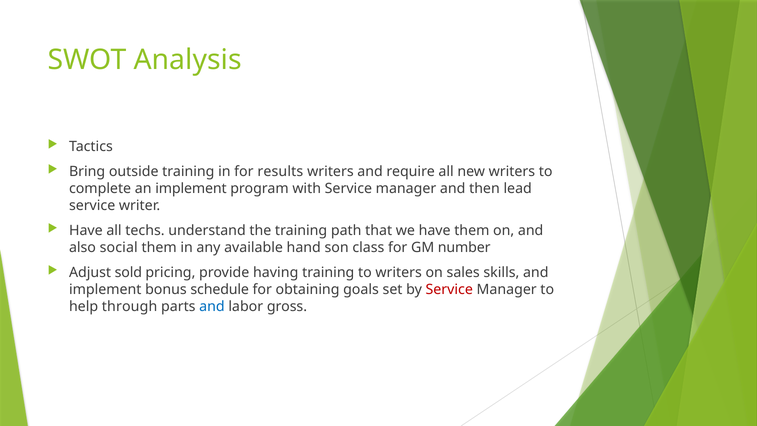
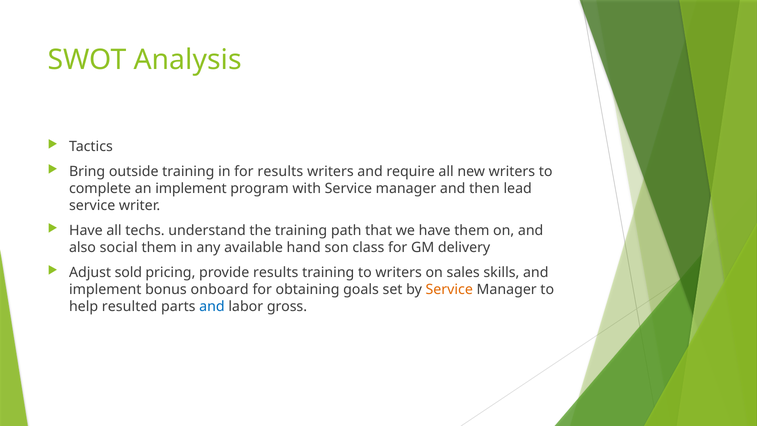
number: number -> delivery
provide having: having -> results
schedule: schedule -> onboard
Service at (449, 289) colour: red -> orange
through: through -> resulted
